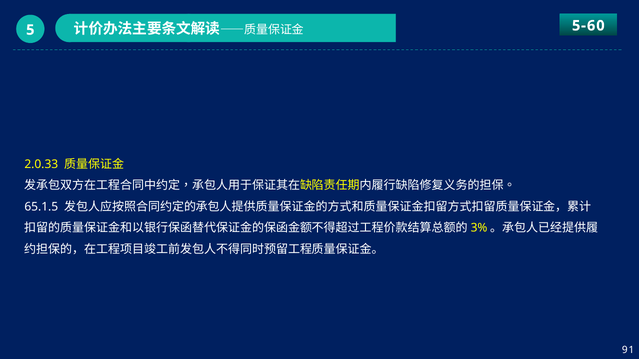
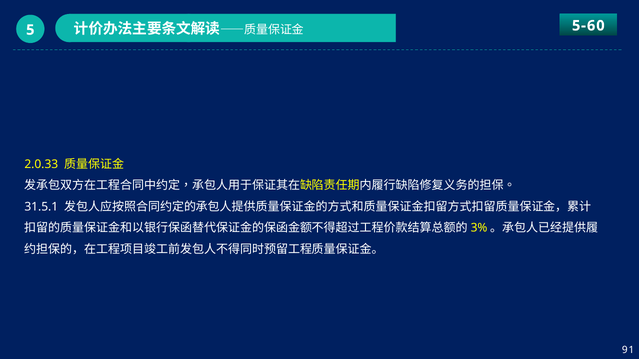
65.1.5: 65.1.5 -> 31.5.1
